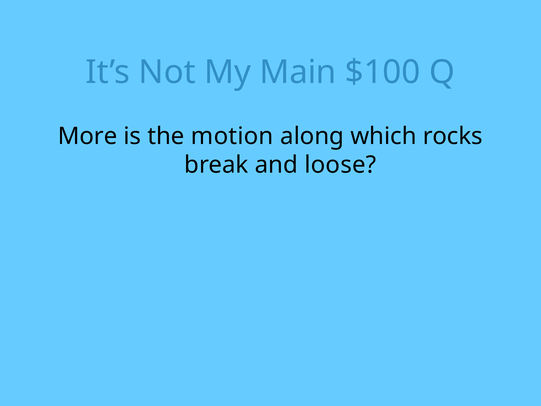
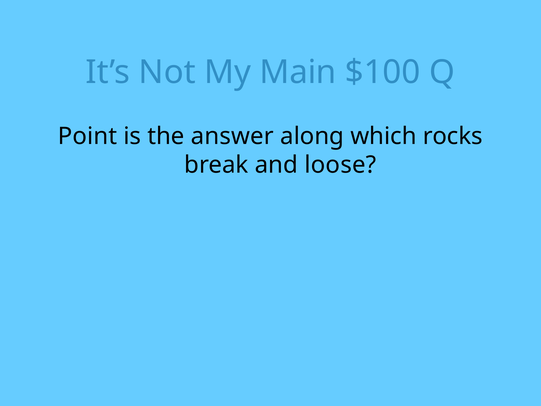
More: More -> Point
motion: motion -> answer
